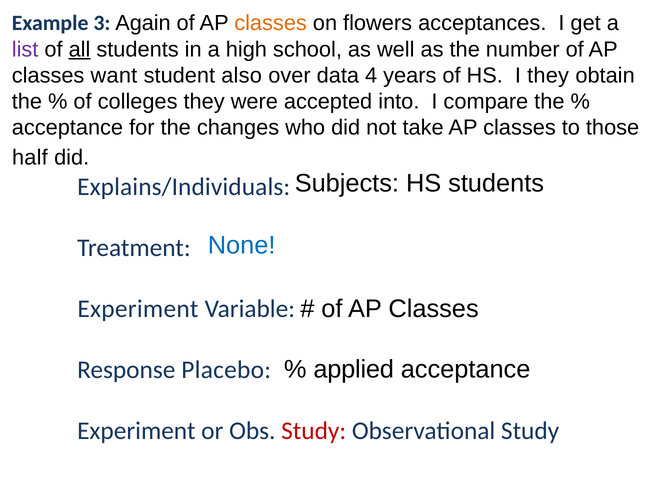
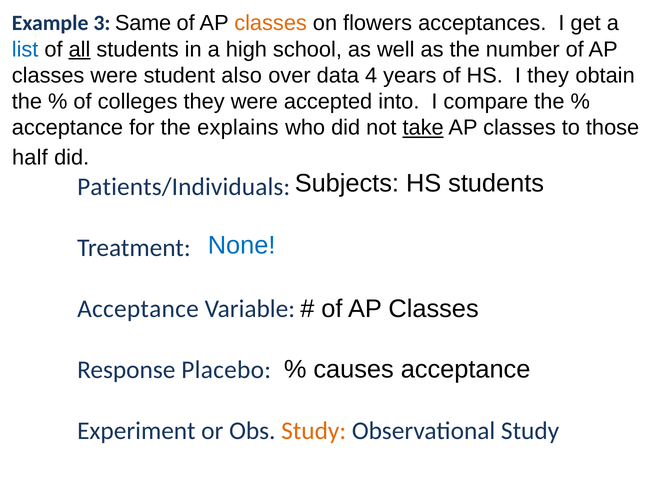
Again: Again -> Same
list colour: purple -> blue
classes want: want -> were
changes: changes -> explains
take underline: none -> present
Explains/Individuals: Explains/Individuals -> Patients/Individuals
Experiment at (138, 309): Experiment -> Acceptance
applied: applied -> causes
Study at (314, 431) colour: red -> orange
